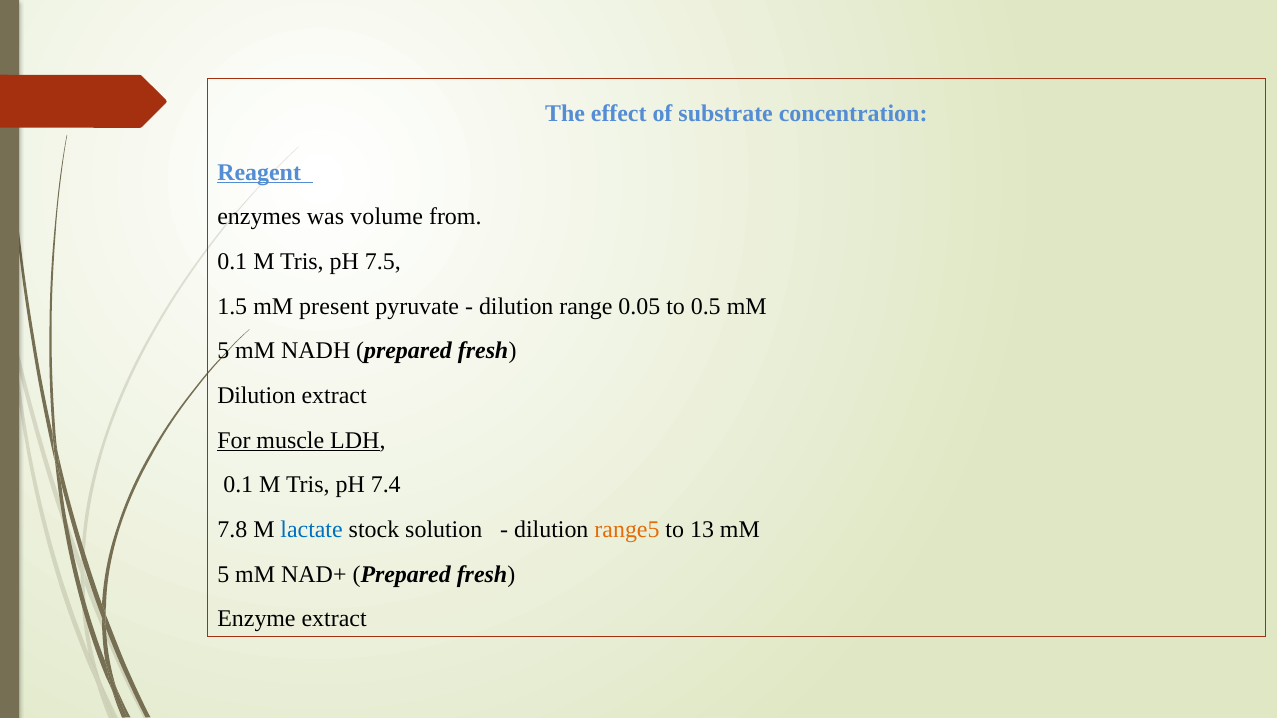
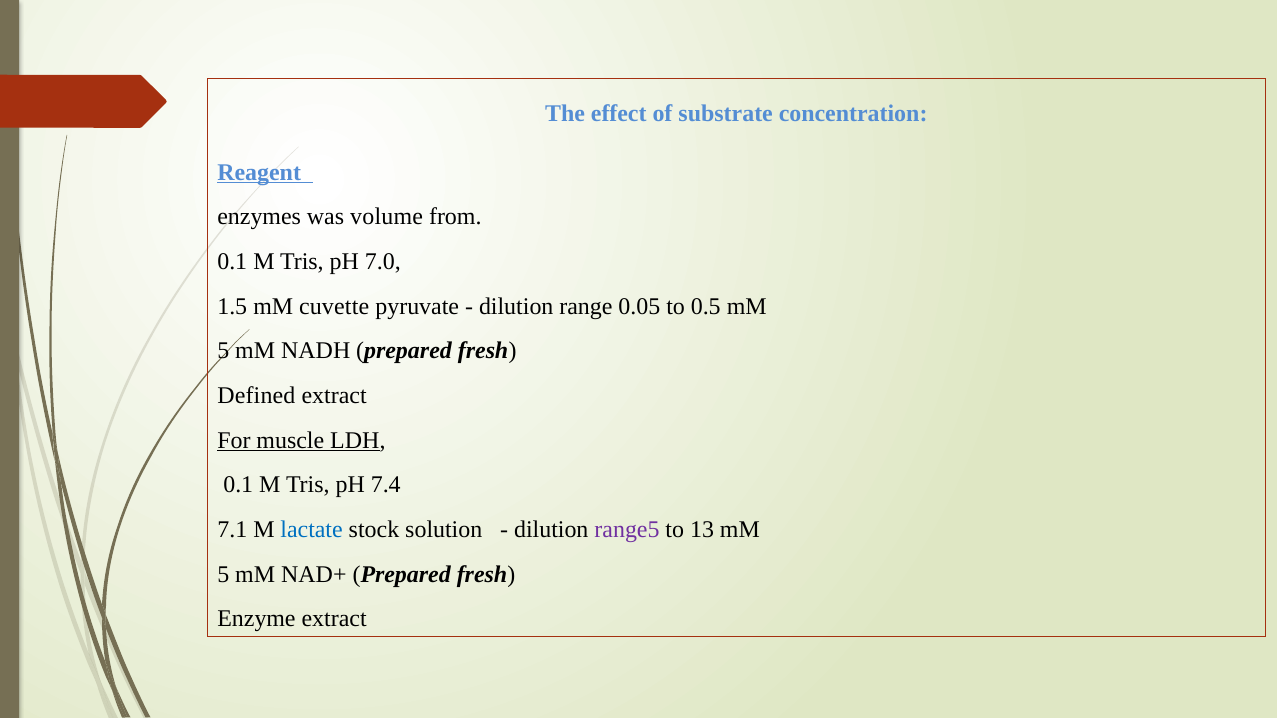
7.5: 7.5 -> 7.0
present: present -> cuvette
Dilution at (257, 396): Dilution -> Defined
7.8: 7.8 -> 7.1
range5 colour: orange -> purple
